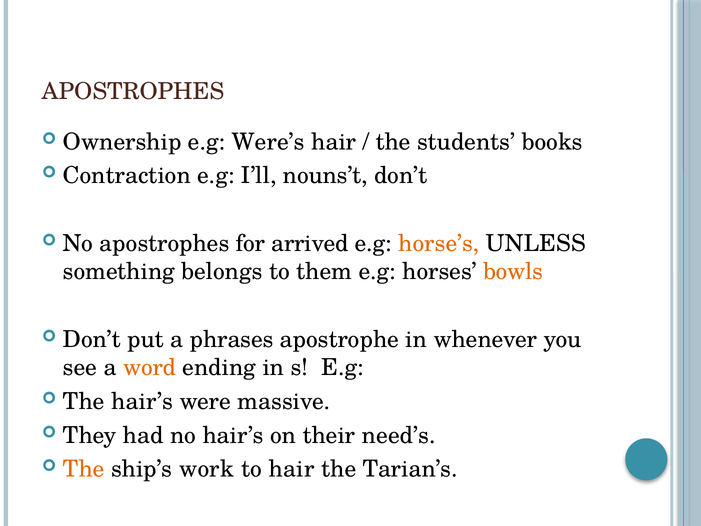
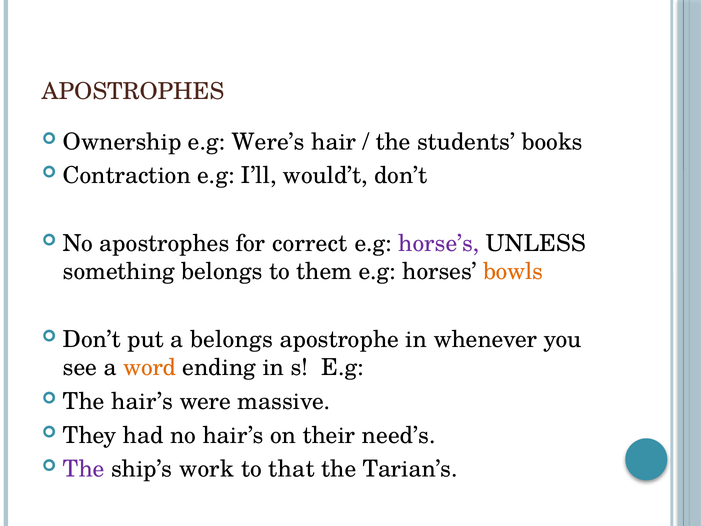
nouns’t: nouns’t -> would’t
arrived: arrived -> correct
horse’s colour: orange -> purple
a phrases: phrases -> belongs
The at (84, 469) colour: orange -> purple
to hair: hair -> that
